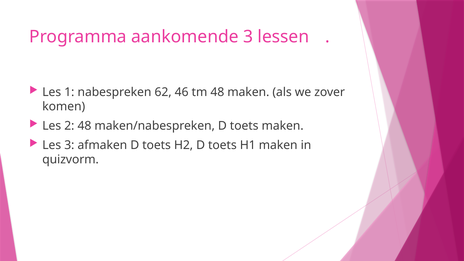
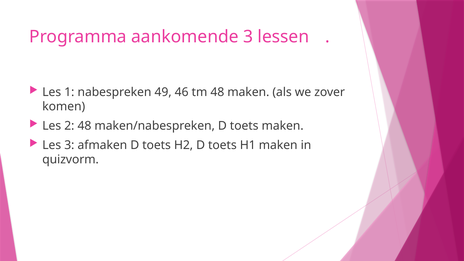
62: 62 -> 49
